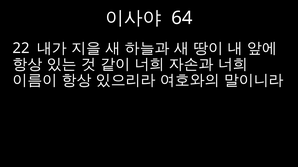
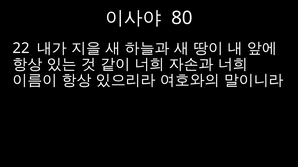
64: 64 -> 80
